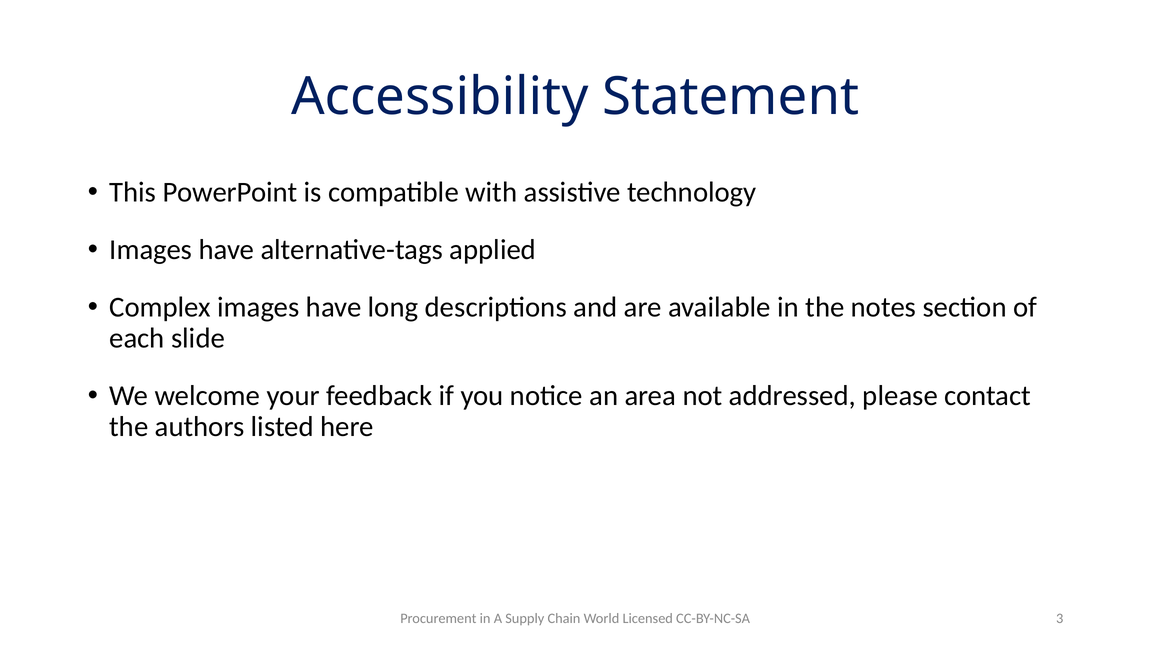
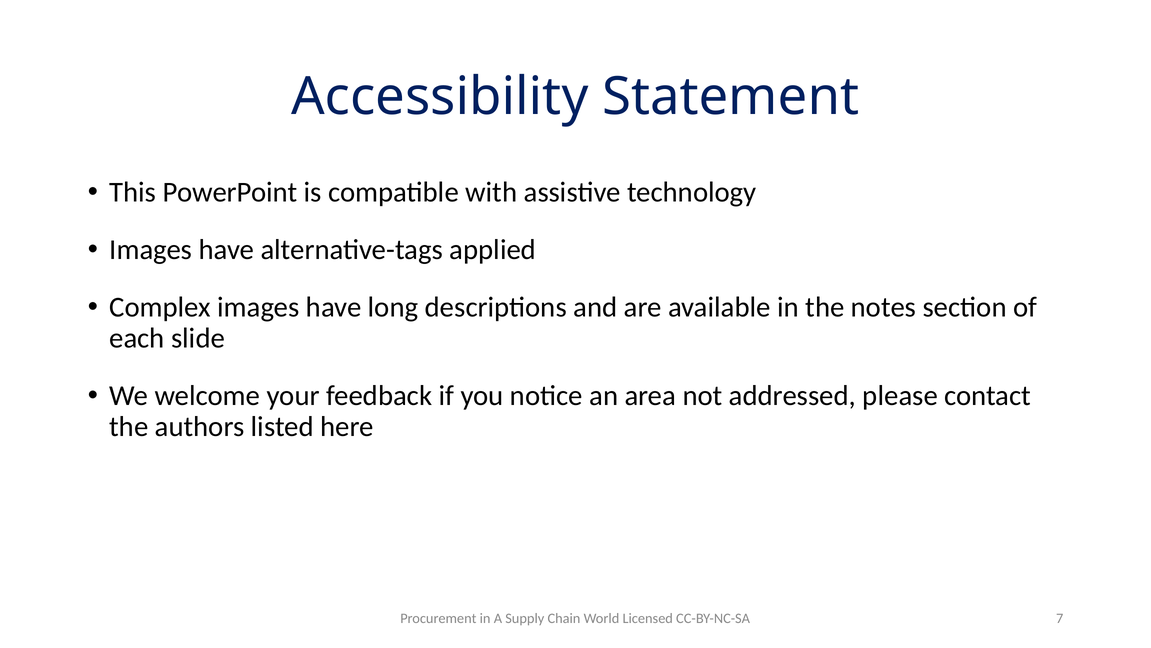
3: 3 -> 7
